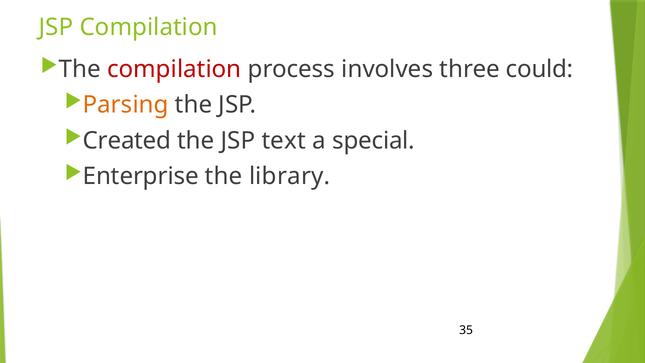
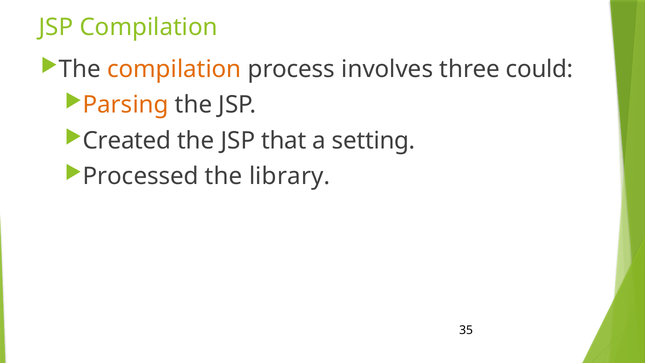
compilation at (174, 69) colour: red -> orange
text: text -> that
special: special -> setting
Enterprise: Enterprise -> Processed
